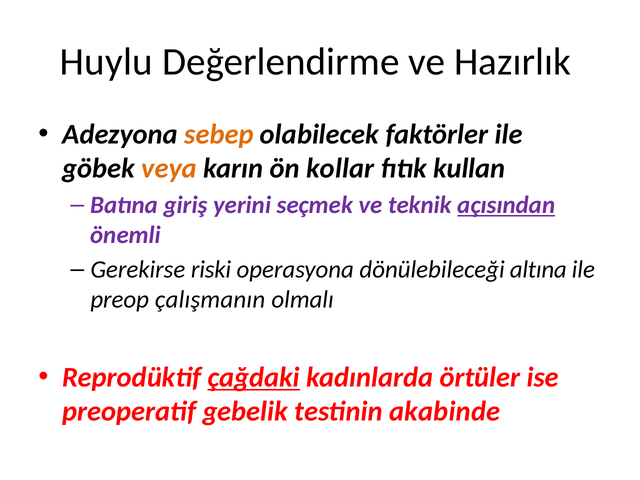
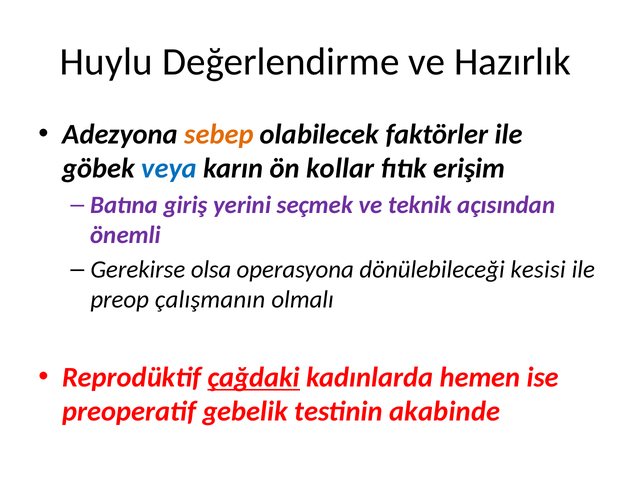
veya colour: orange -> blue
kullan: kullan -> erişim
açısından underline: present -> none
riski: riski -> olsa
altına: altına -> kesisi
örtüler: örtüler -> hemen
